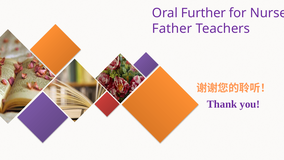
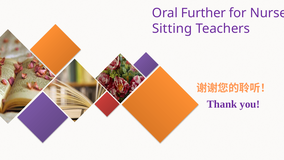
Father: Father -> Sitting
